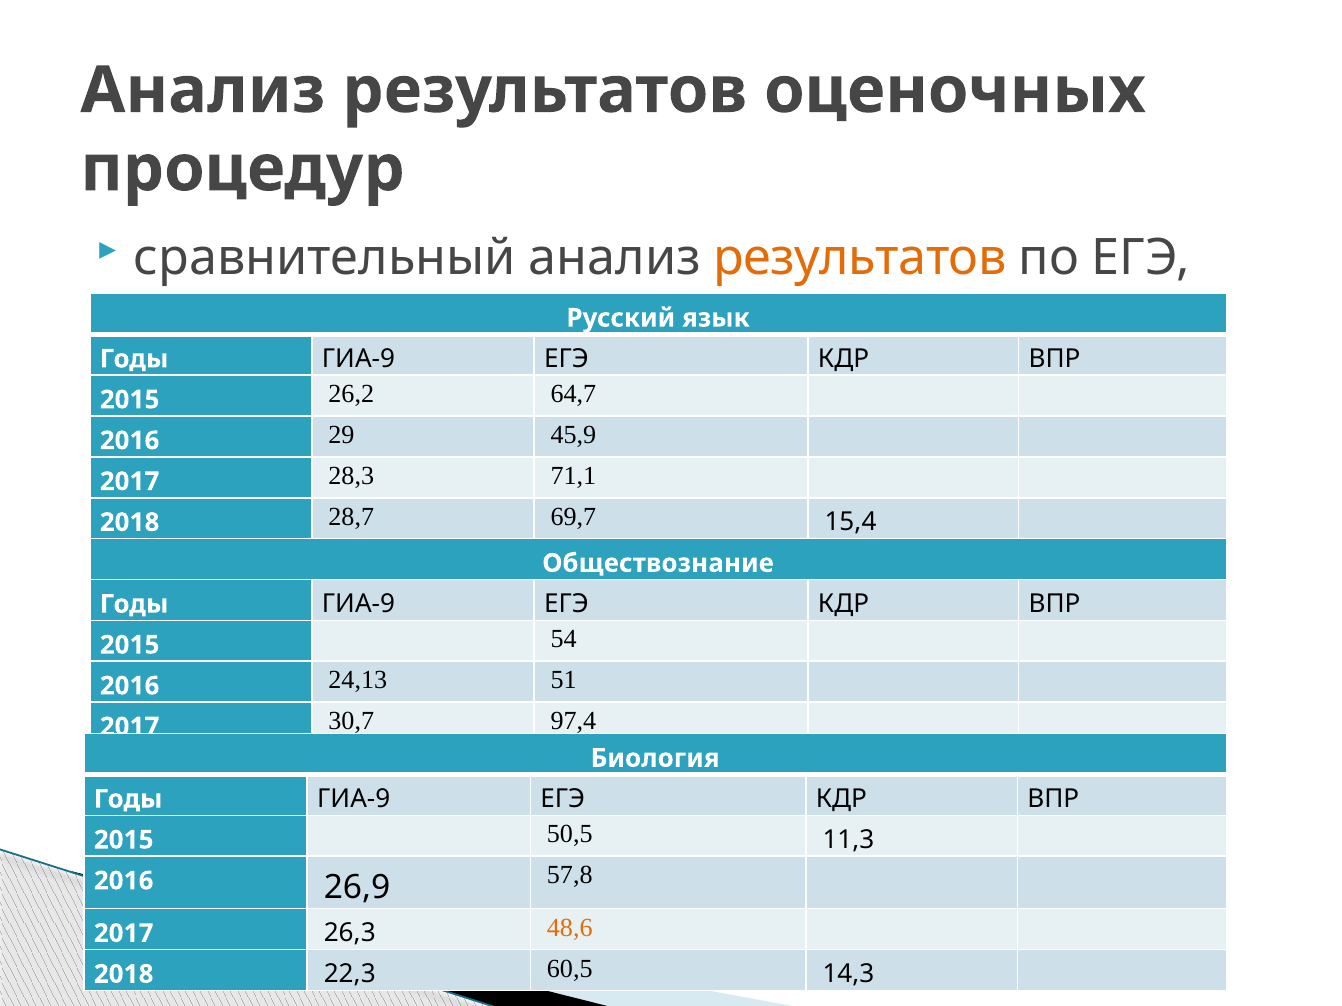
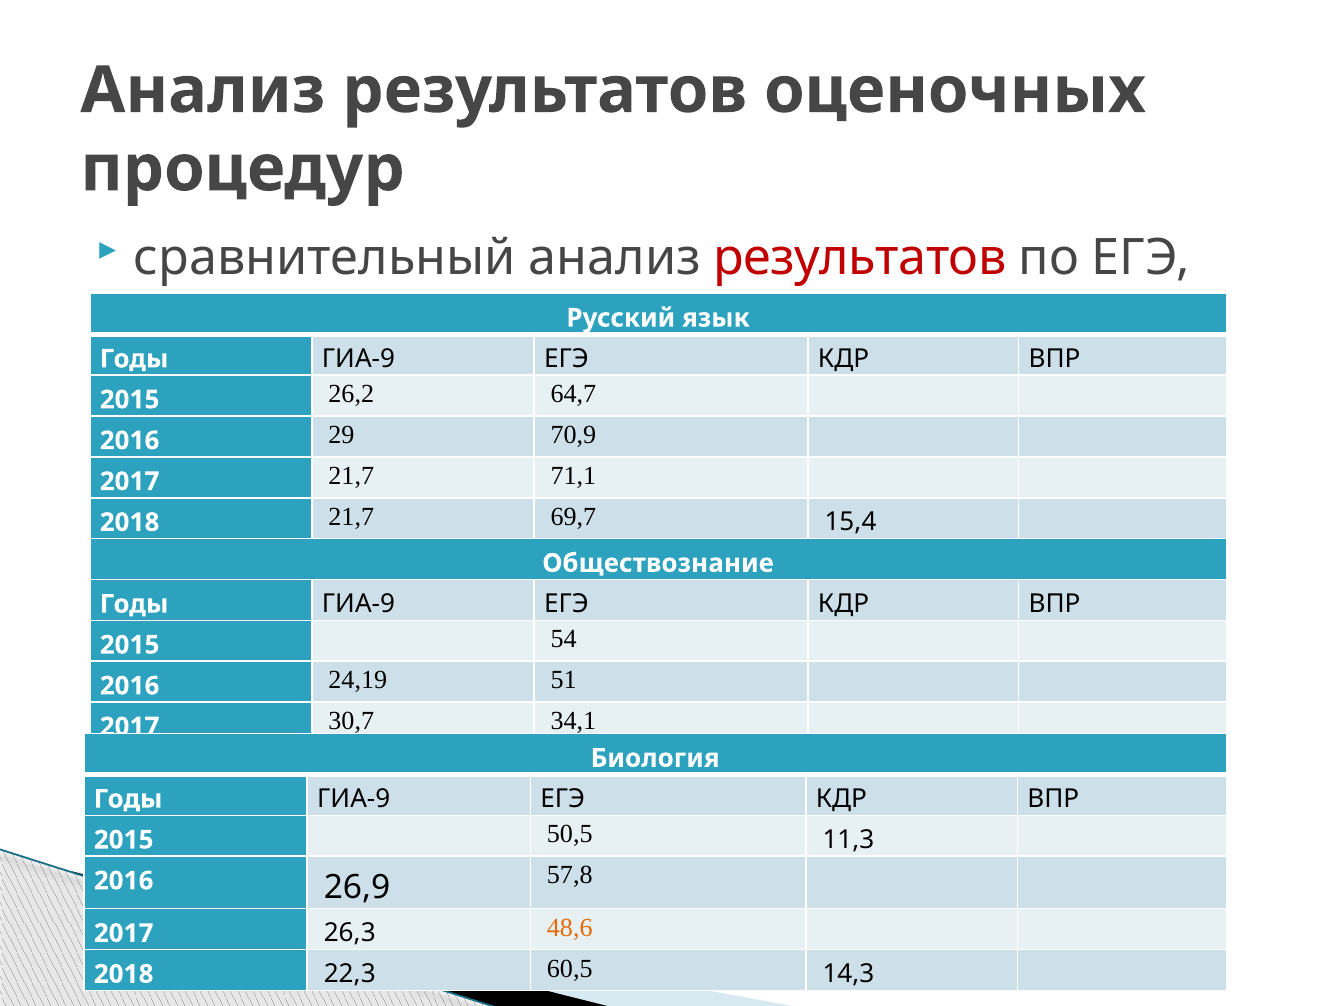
результатов at (860, 258) colour: orange -> red
45,9: 45,9 -> 70,9
28,3 at (351, 476): 28,3 -> 21,7
28,7 at (351, 517): 28,7 -> 21,7
24,13: 24,13 -> 24,19
97,4: 97,4 -> 34,1
